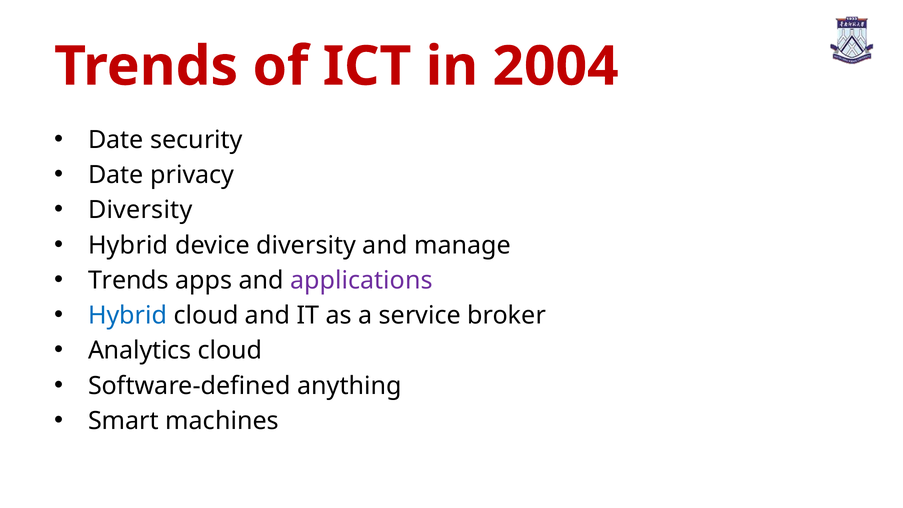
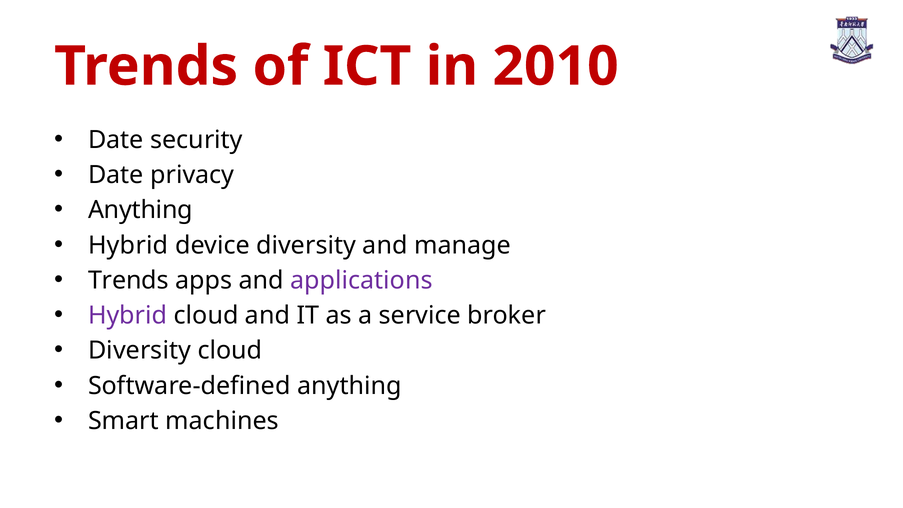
2004: 2004 -> 2010
Diversity at (140, 210): Diversity -> Anything
Hybrid at (128, 315) colour: blue -> purple
Analytics at (140, 351): Analytics -> Diversity
